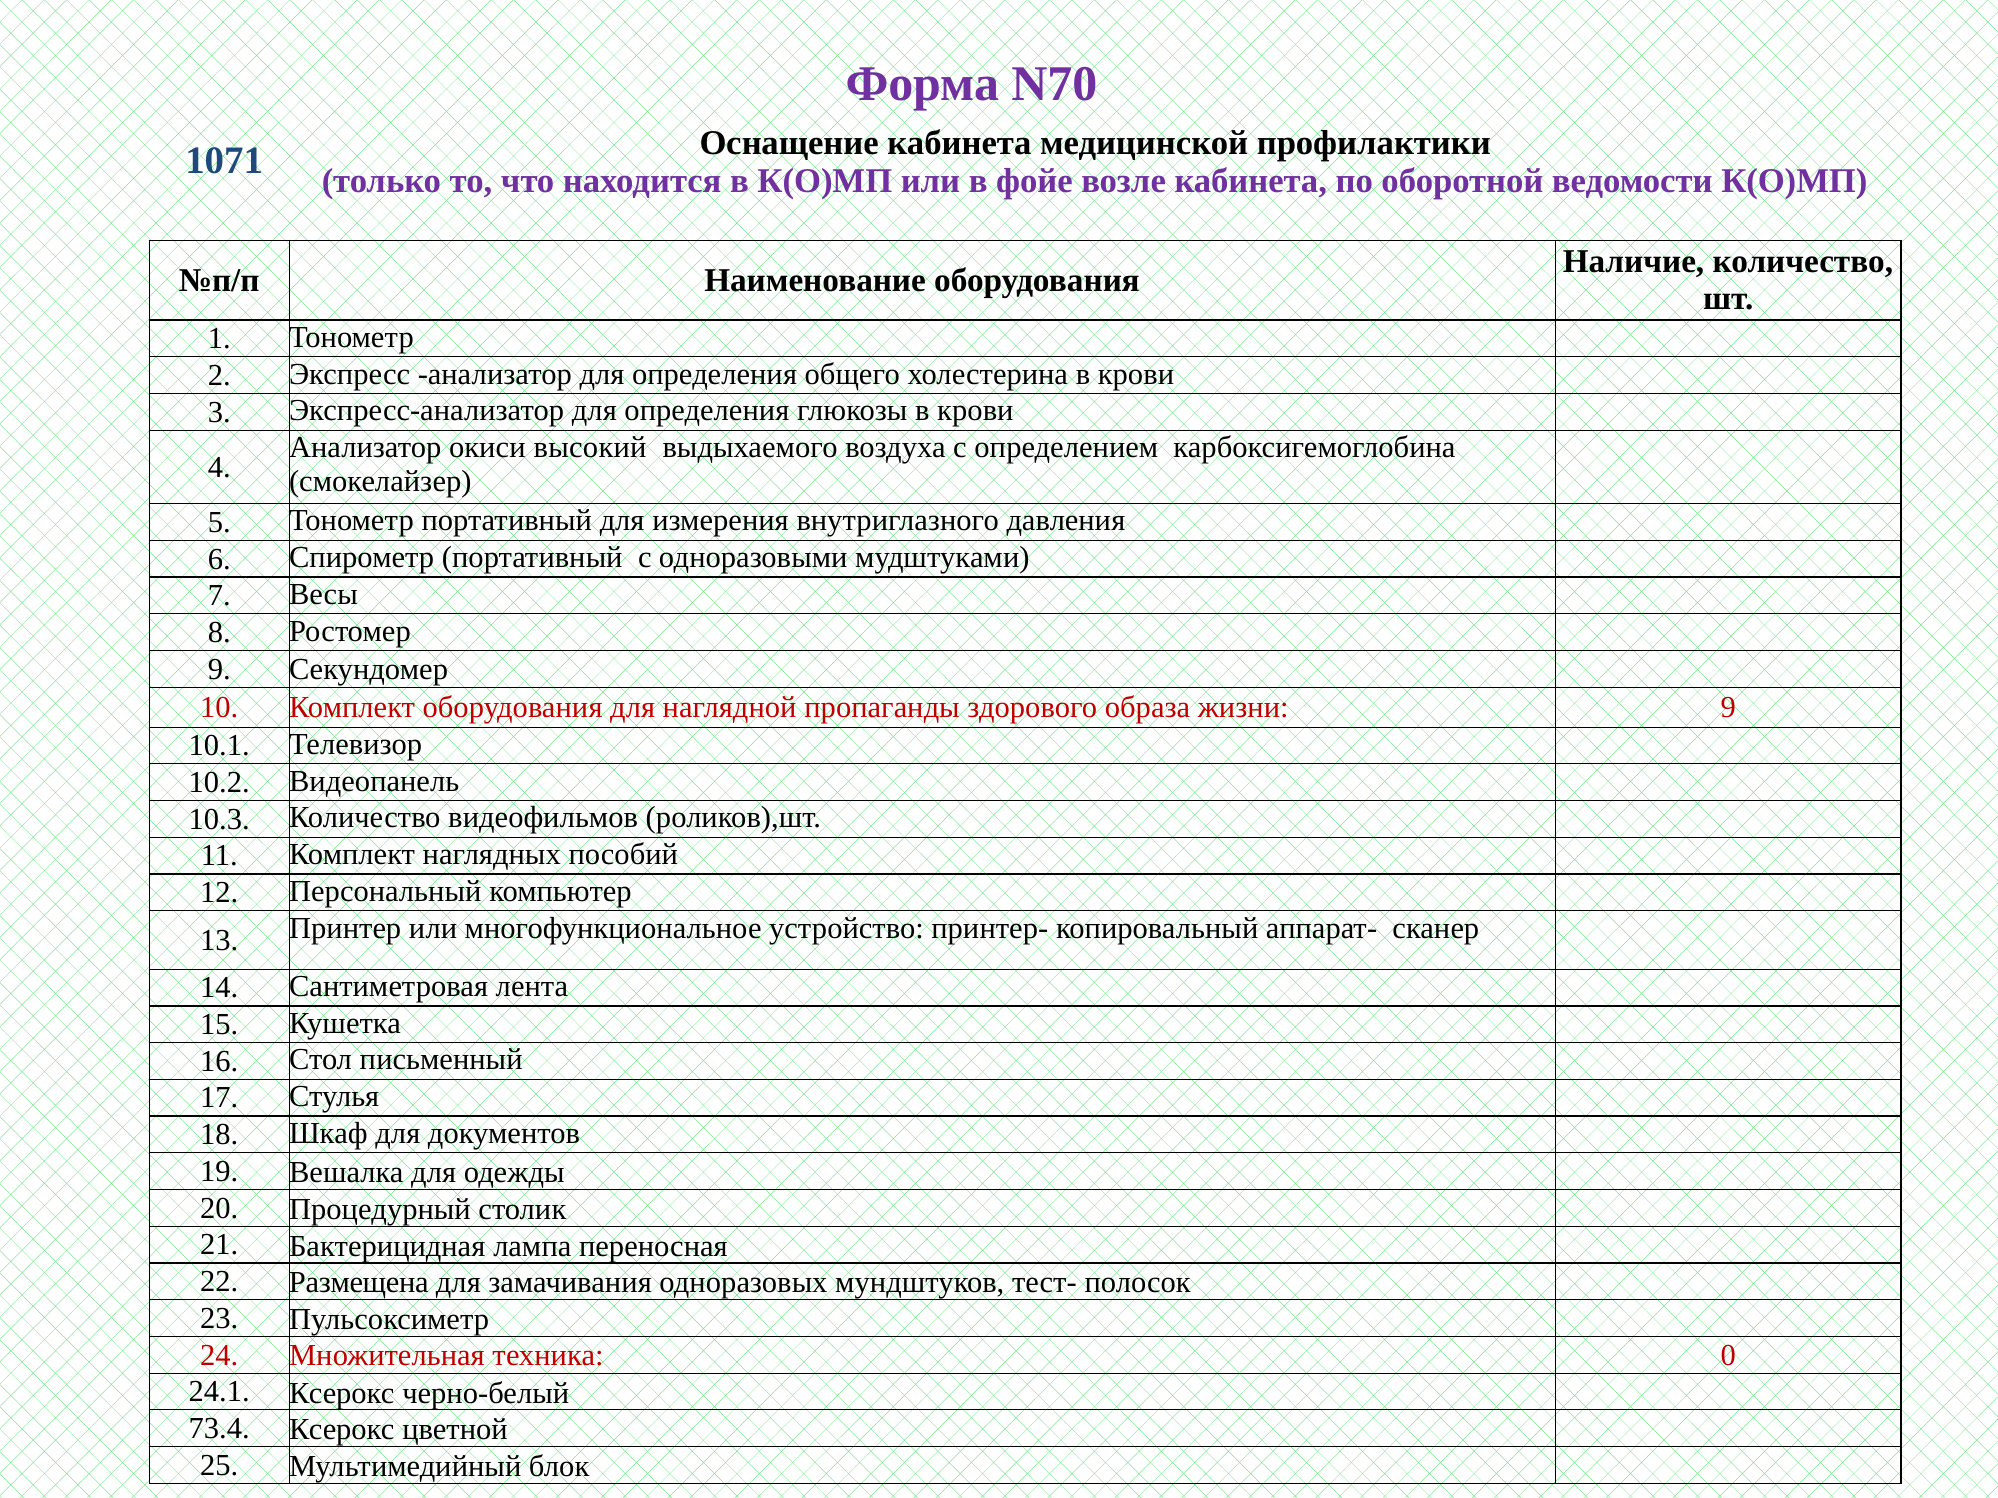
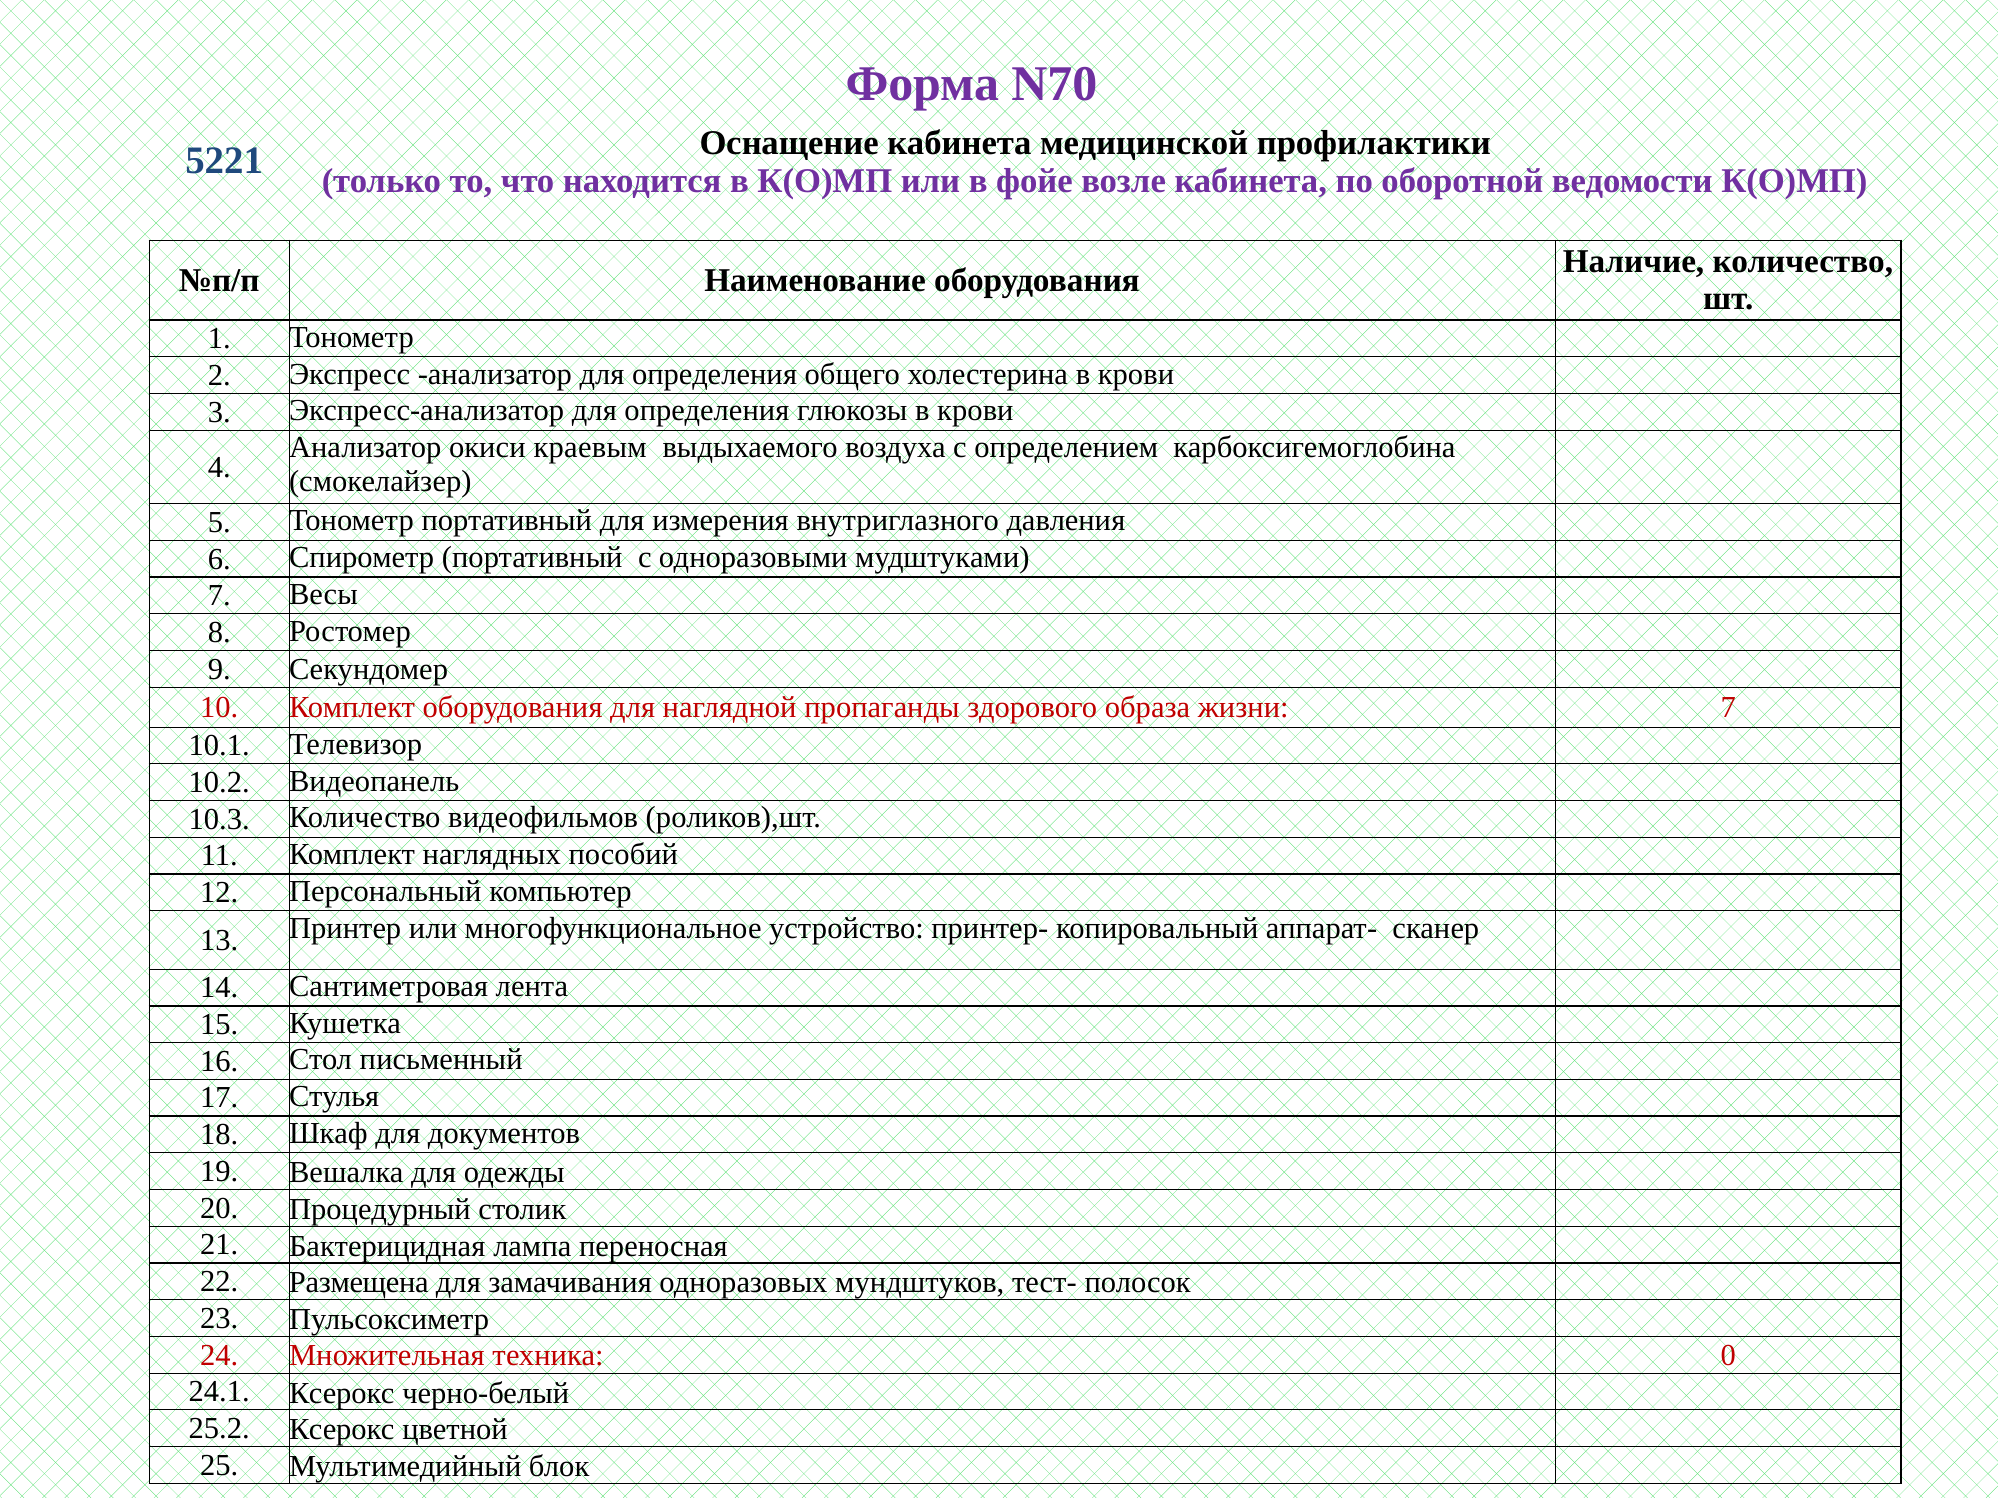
1071: 1071 -> 5221
высокий: высокий -> краевым
жизни 9: 9 -> 7
73.4: 73.4 -> 25.2
